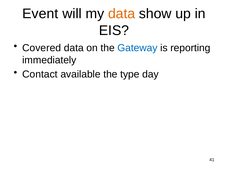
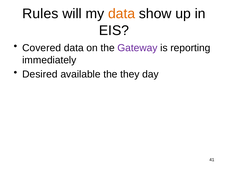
Event: Event -> Rules
Gateway colour: blue -> purple
Contact: Contact -> Desired
type: type -> they
